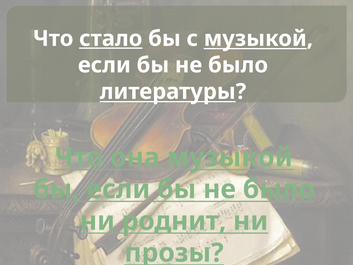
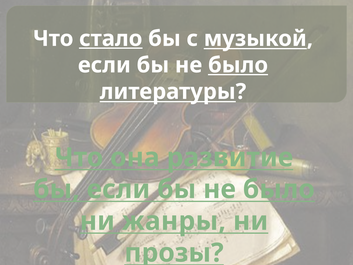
было at (238, 65) underline: none -> present
она музыкой: музыкой -> развитие
роднит: роднит -> жанры
